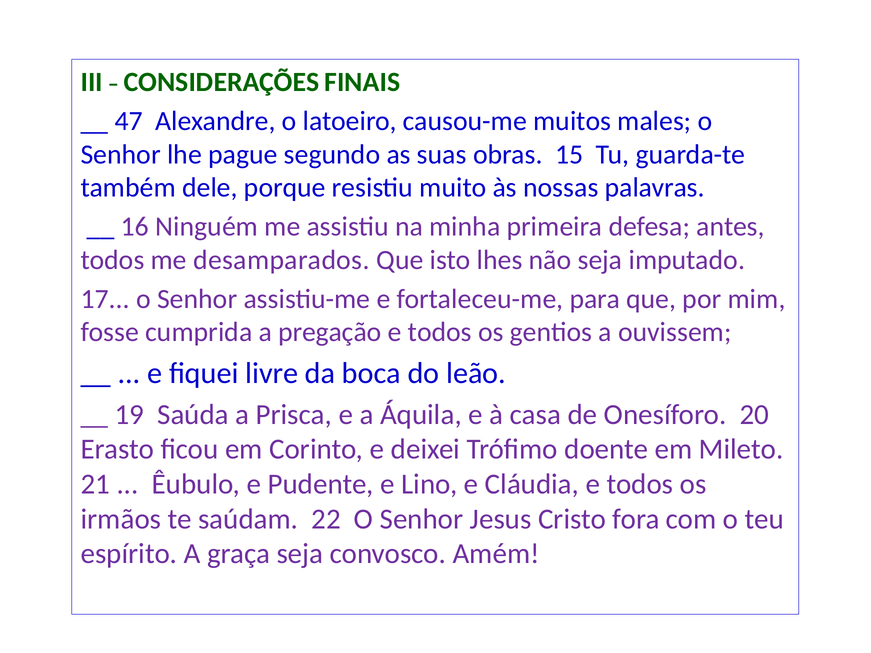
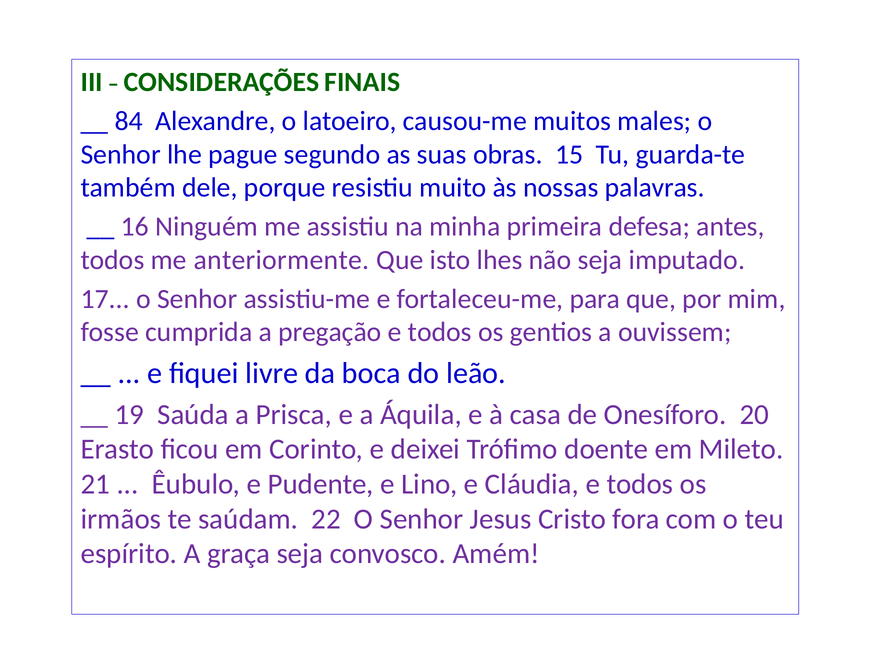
47: 47 -> 84
desamparados: desamparados -> anteriormente
